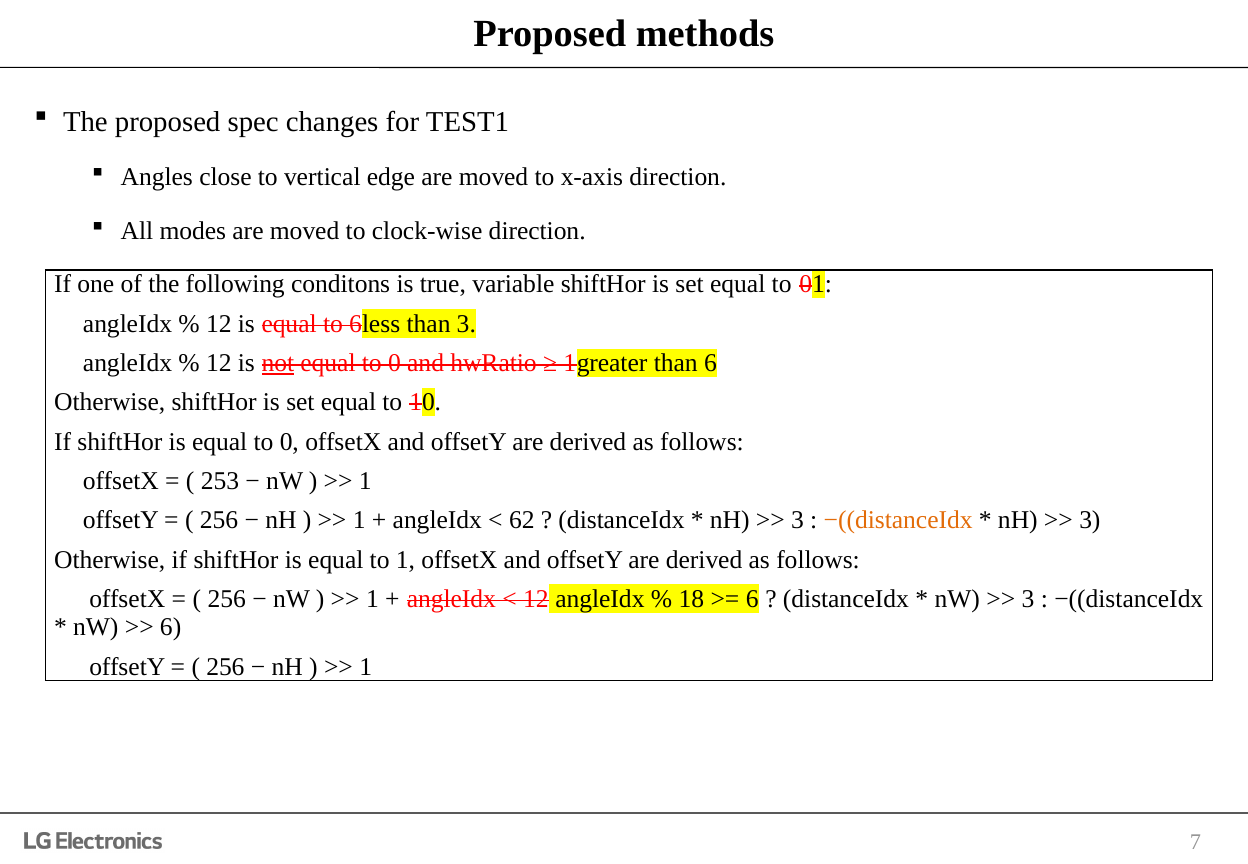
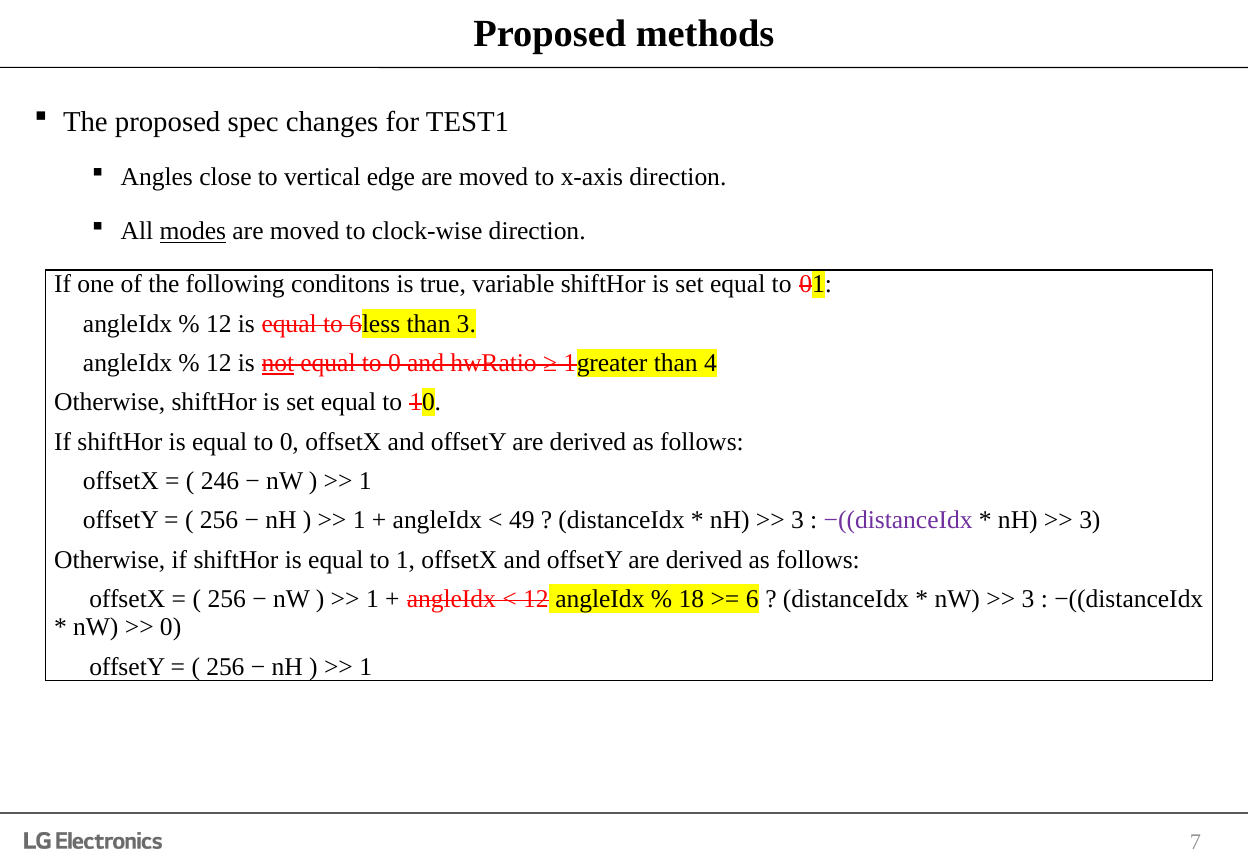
modes underline: none -> present
than 6: 6 -> 4
253: 253 -> 246
62: 62 -> 49
−((distanceIdx at (898, 520) colour: orange -> purple
6 at (171, 627): 6 -> 0
